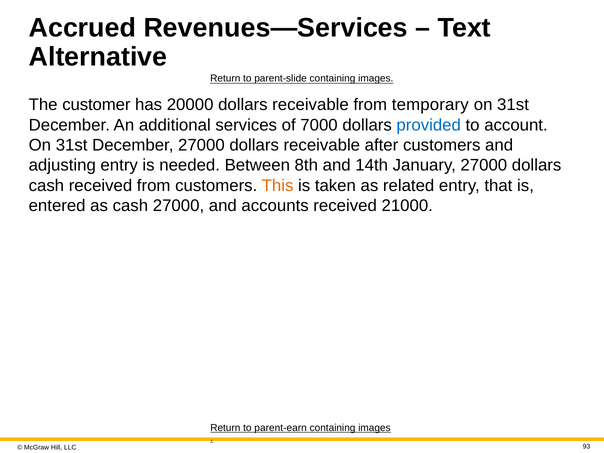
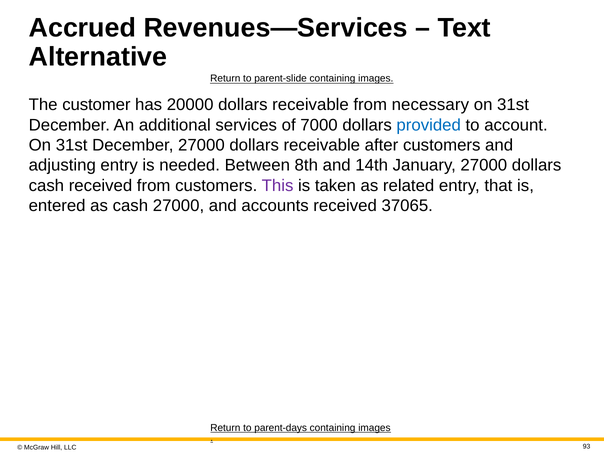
temporary: temporary -> necessary
This colour: orange -> purple
21000: 21000 -> 37065
parent-earn: parent-earn -> parent-days
